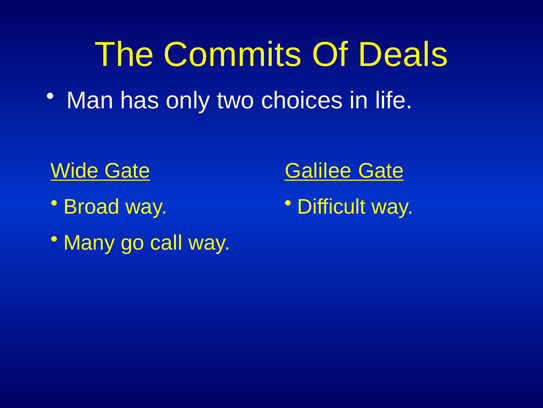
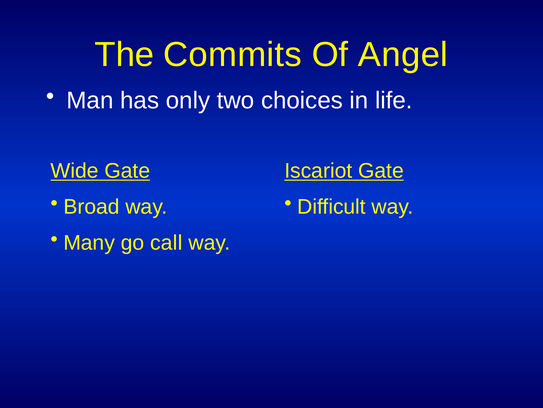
Deals: Deals -> Angel
Galilee: Galilee -> Iscariot
